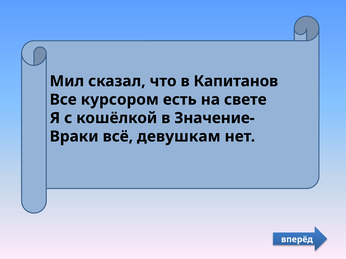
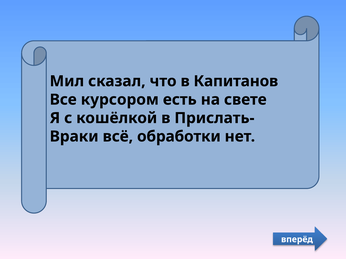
Значение-: Значение- -> Прислать-
девушкам: девушкам -> обработки
